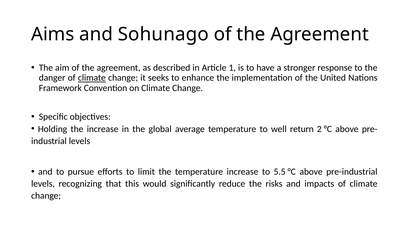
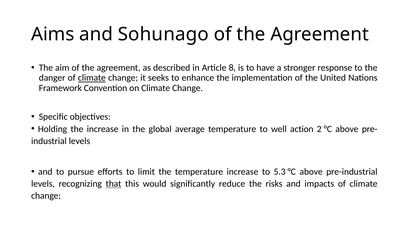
1: 1 -> 8
return: return -> action
5.5: 5.5 -> 5.3
that underline: none -> present
